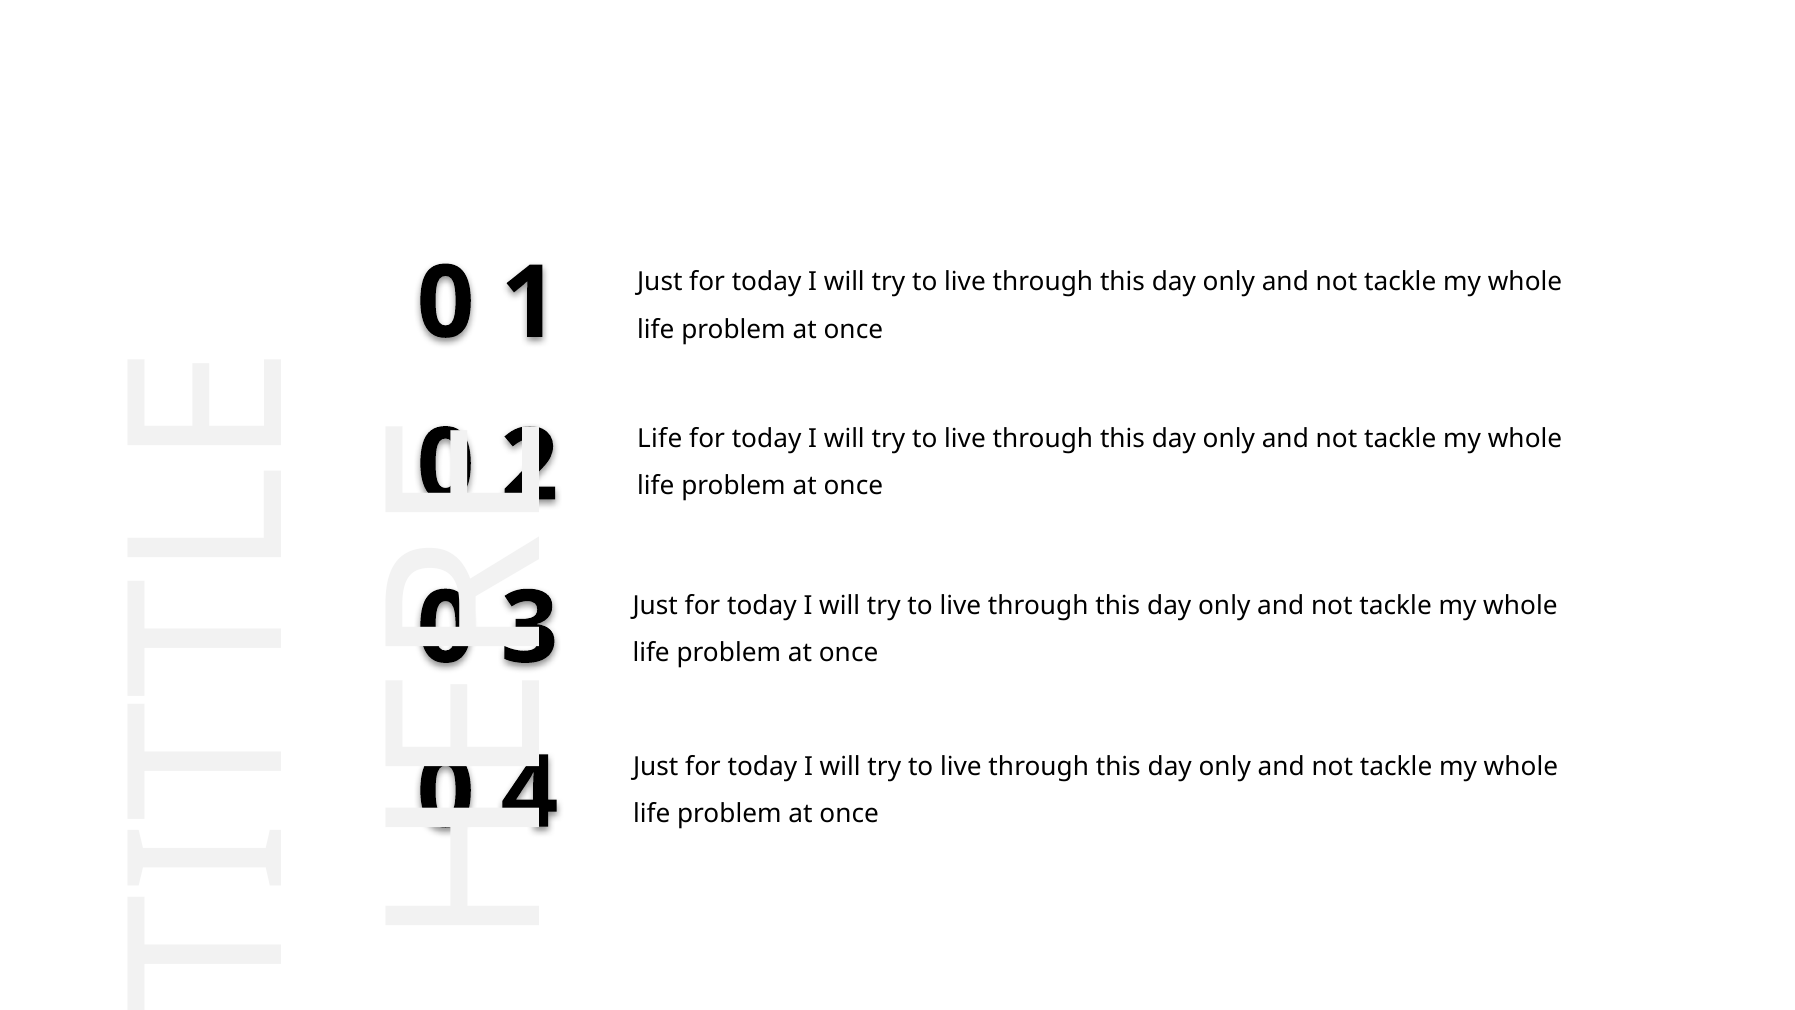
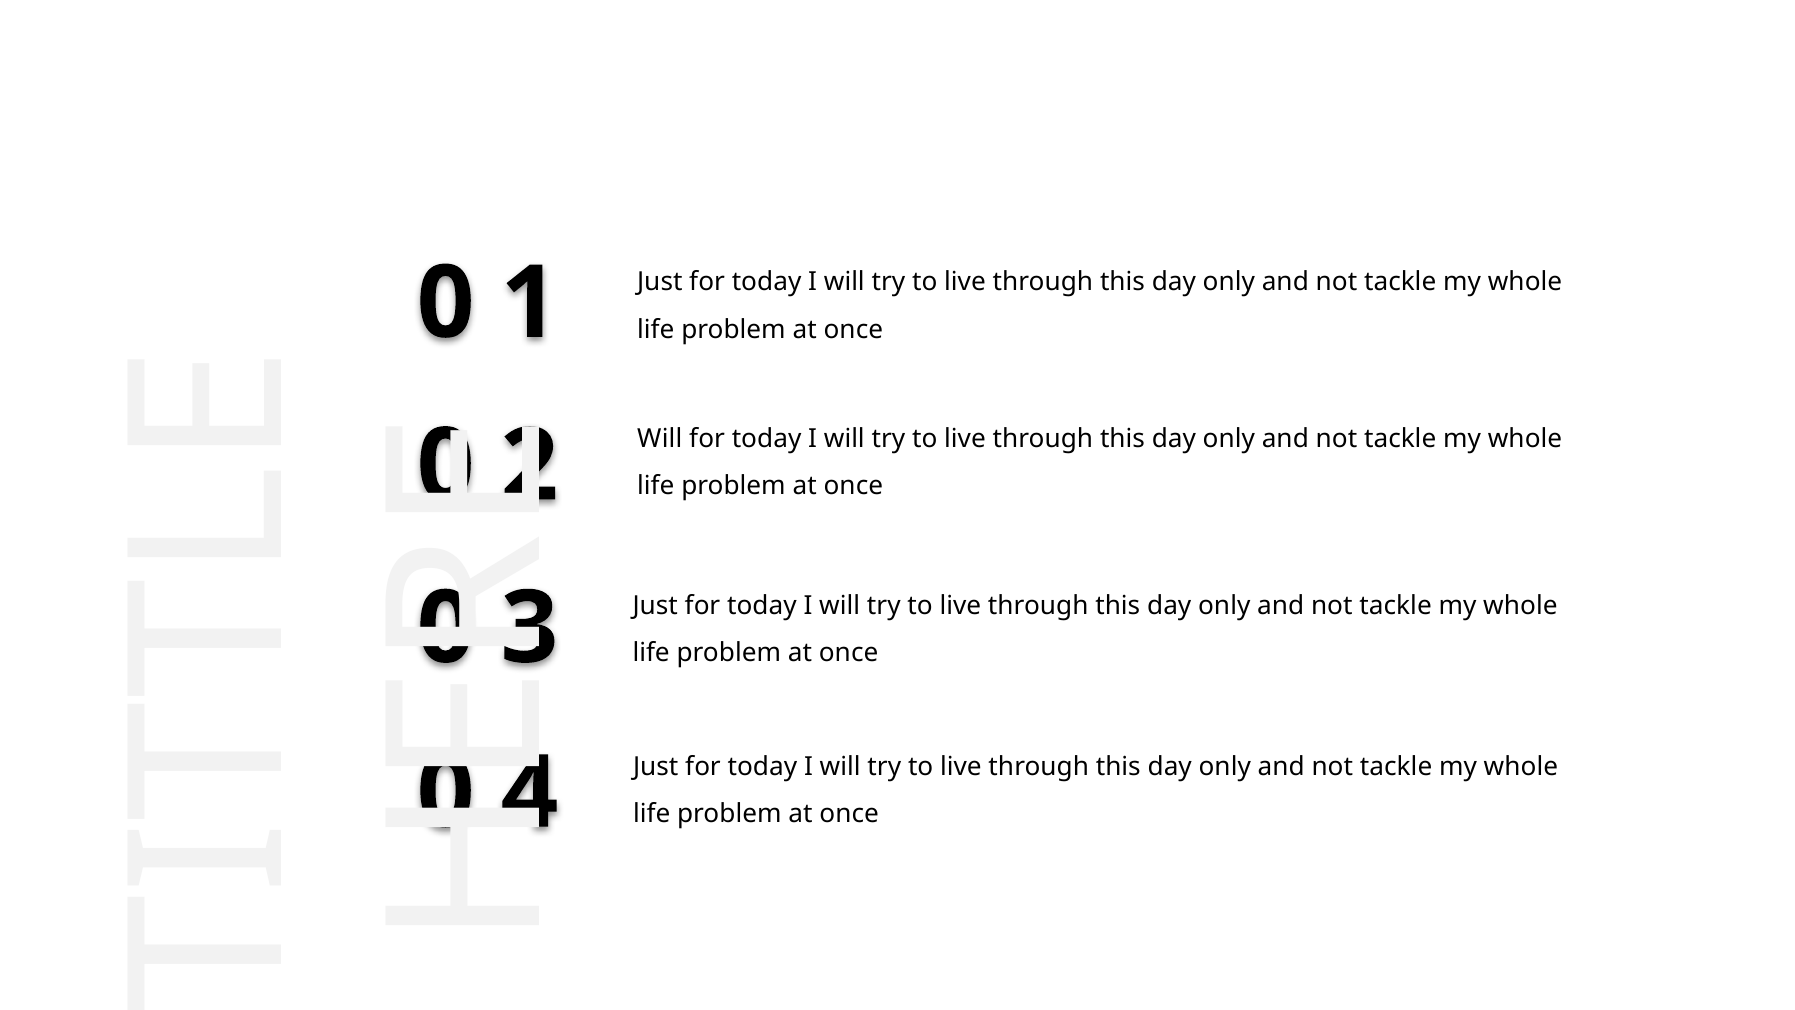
Life at (660, 439): Life -> Will
